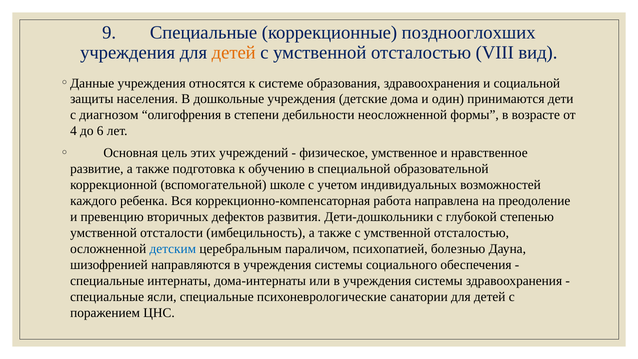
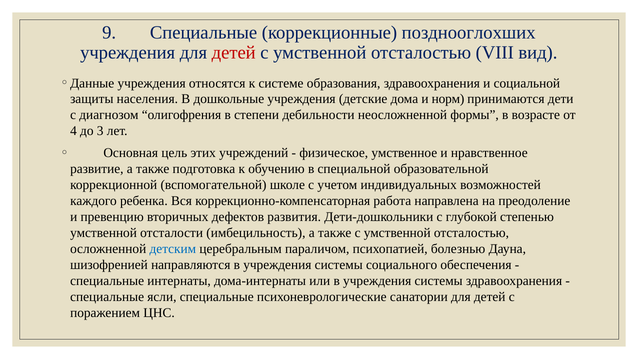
детей at (234, 53) colour: orange -> red
один: один -> норм
6: 6 -> 3
